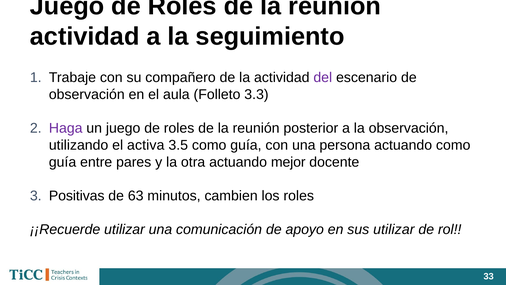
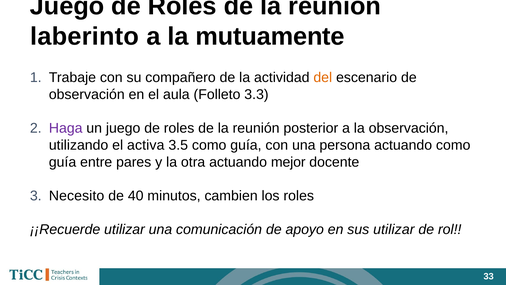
actividad at (85, 36): actividad -> laberinto
seguimiento: seguimiento -> mutuamente
del colour: purple -> orange
Positivas: Positivas -> Necesito
63: 63 -> 40
